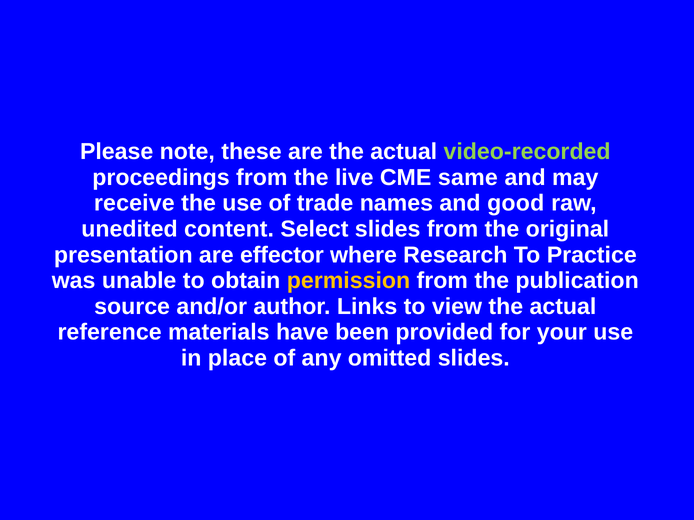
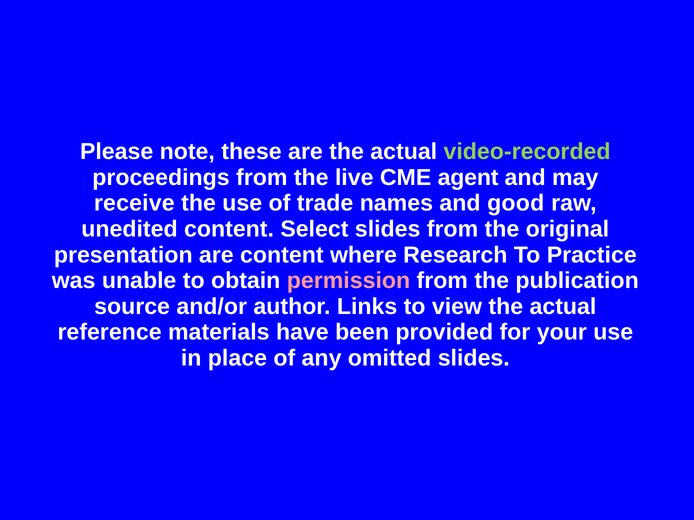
same: same -> agent
are effector: effector -> content
permission colour: yellow -> pink
